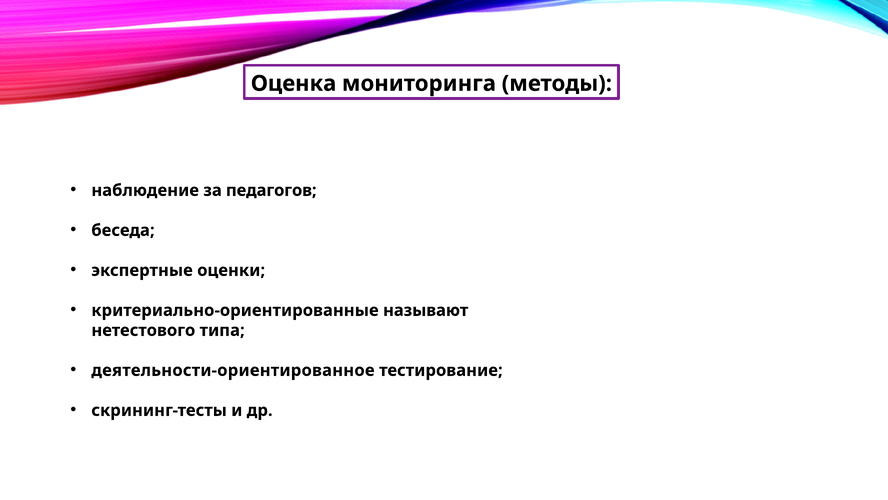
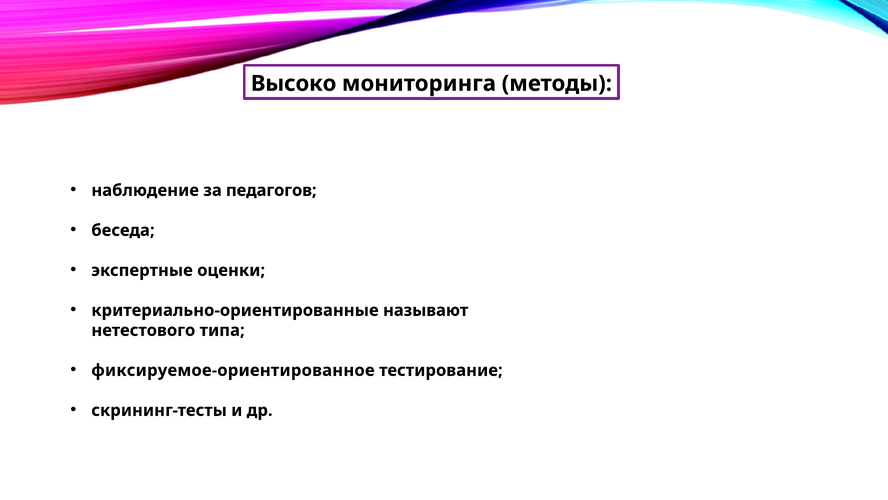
Оценка: Оценка -> Высоко
деятельности-ориентированное: деятельности-ориентированное -> фиксируемое-ориентированное
